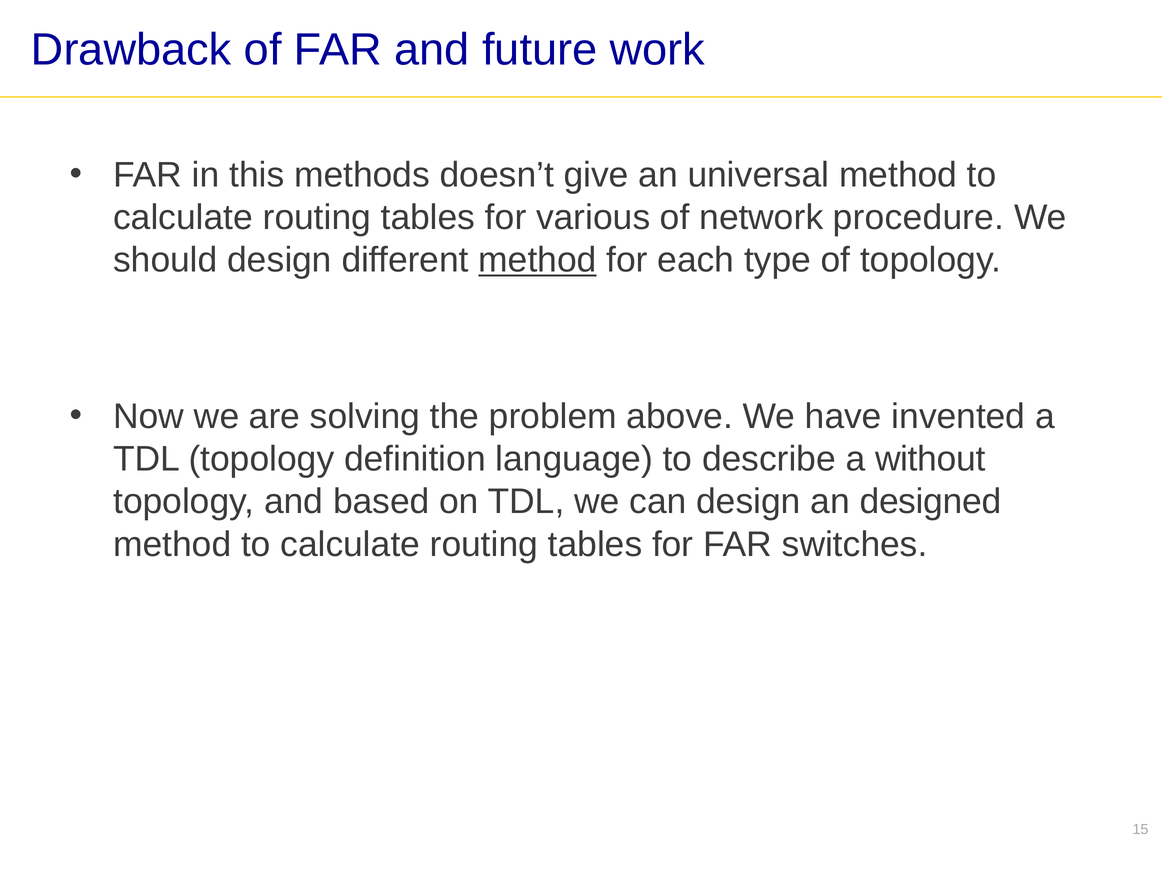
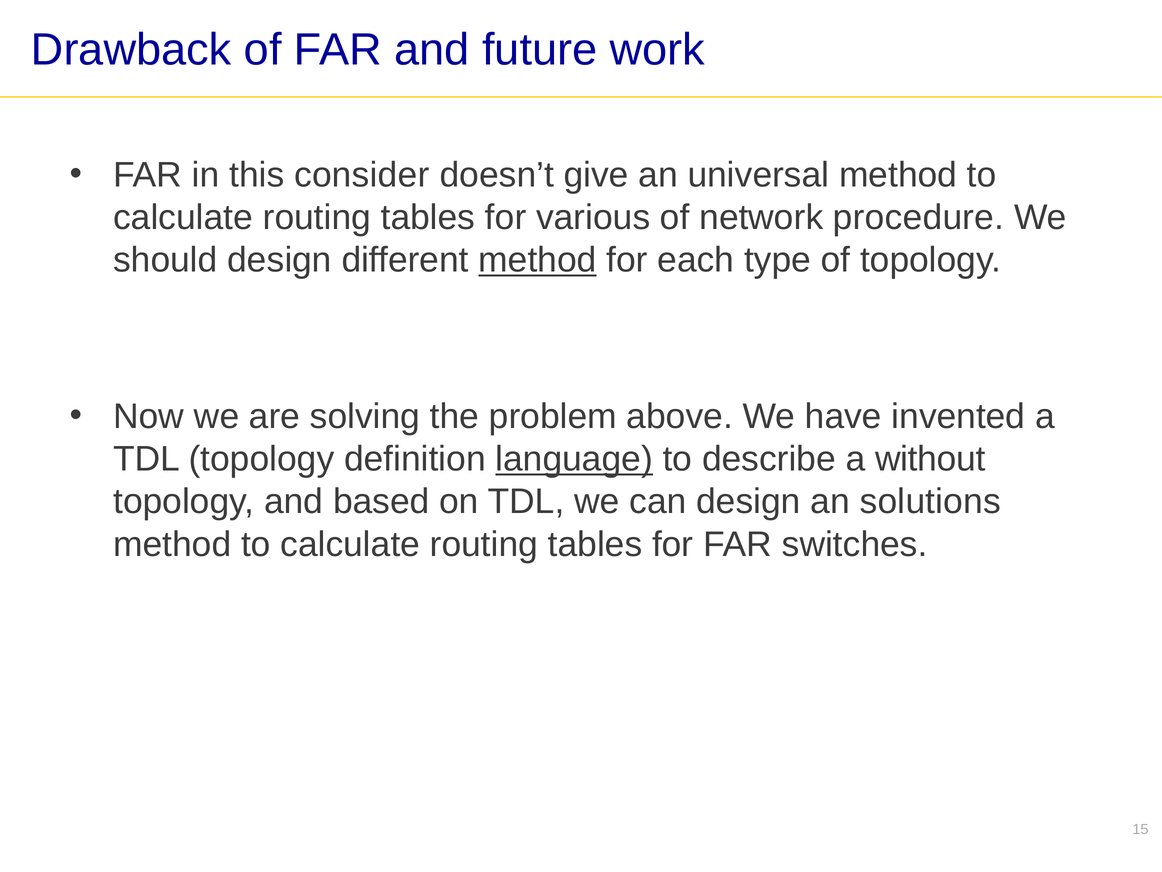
methods: methods -> consider
language underline: none -> present
designed: designed -> solutions
